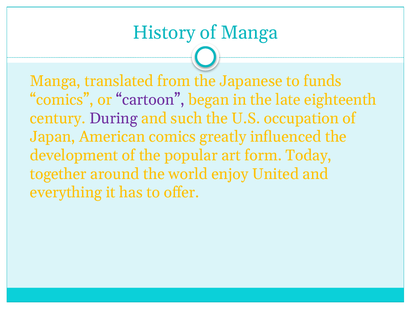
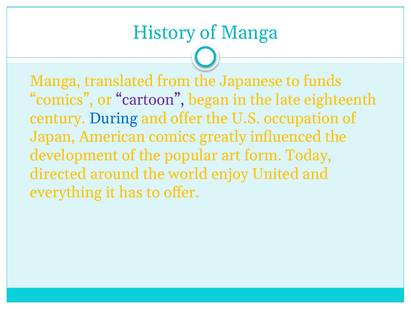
During colour: purple -> blue
and such: such -> offer
together: together -> directed
